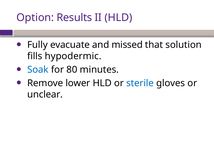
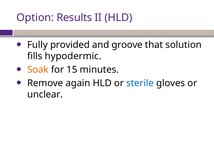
evacuate: evacuate -> provided
missed: missed -> groove
Soak colour: blue -> orange
80: 80 -> 15
lower: lower -> again
